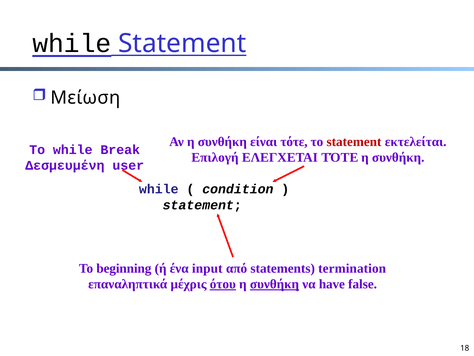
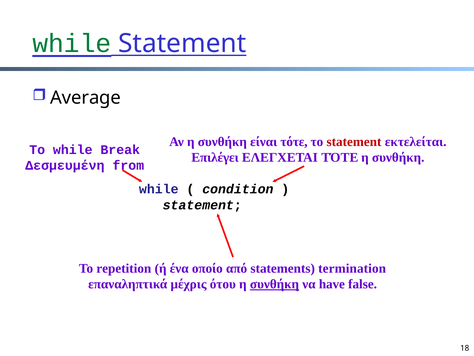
while at (72, 43) colour: black -> green
Μείωση: Μείωση -> Average
Επιλογή: Επιλογή -> Επιλέγει
user: user -> from
beginning: beginning -> repetition
input: input -> οποίο
ότου underline: present -> none
